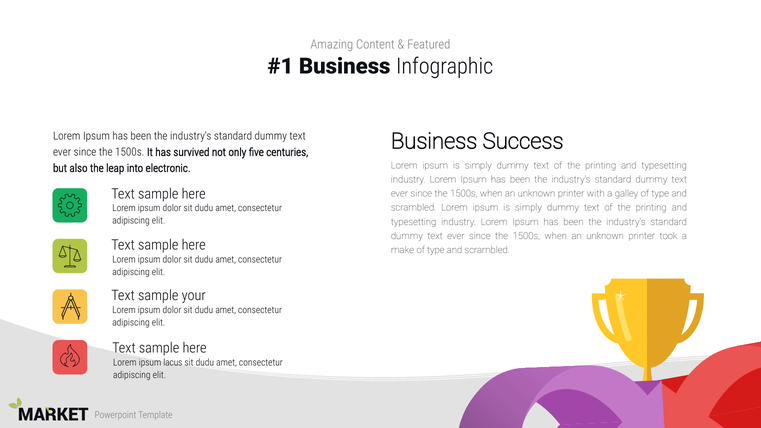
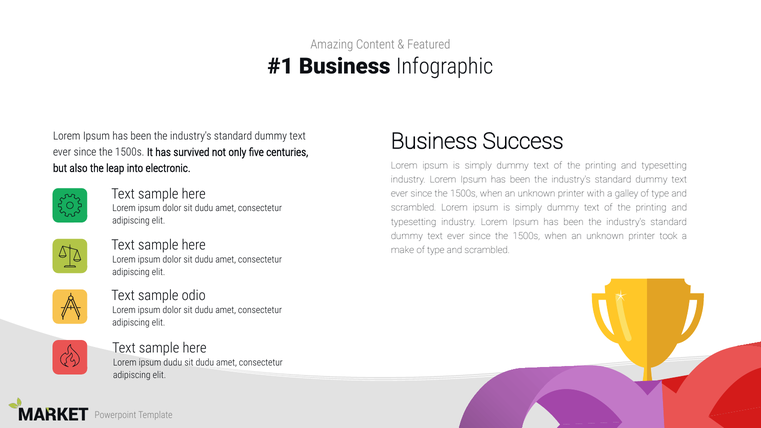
your: your -> odio
ipsum lacus: lacus -> dudu
